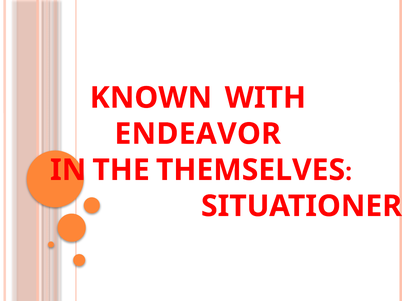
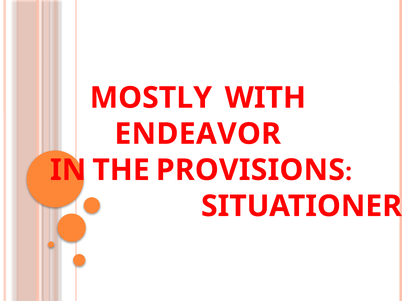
KNOWN: KNOWN -> MOSTLY
THEMSELVES: THEMSELVES -> PROVISIONS
